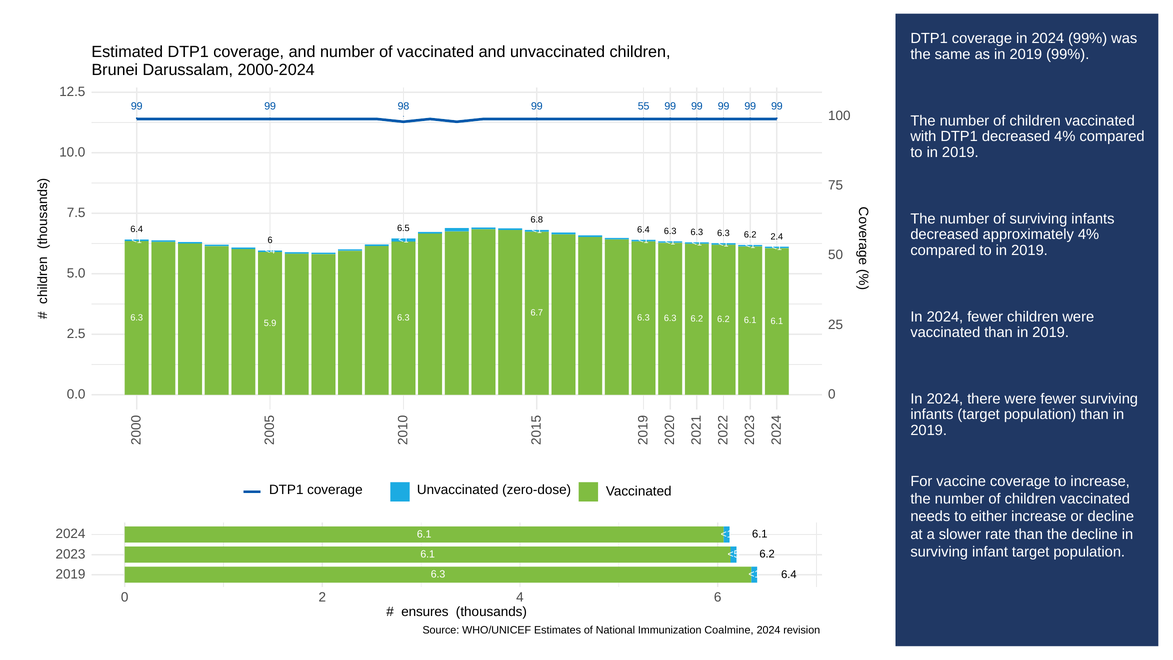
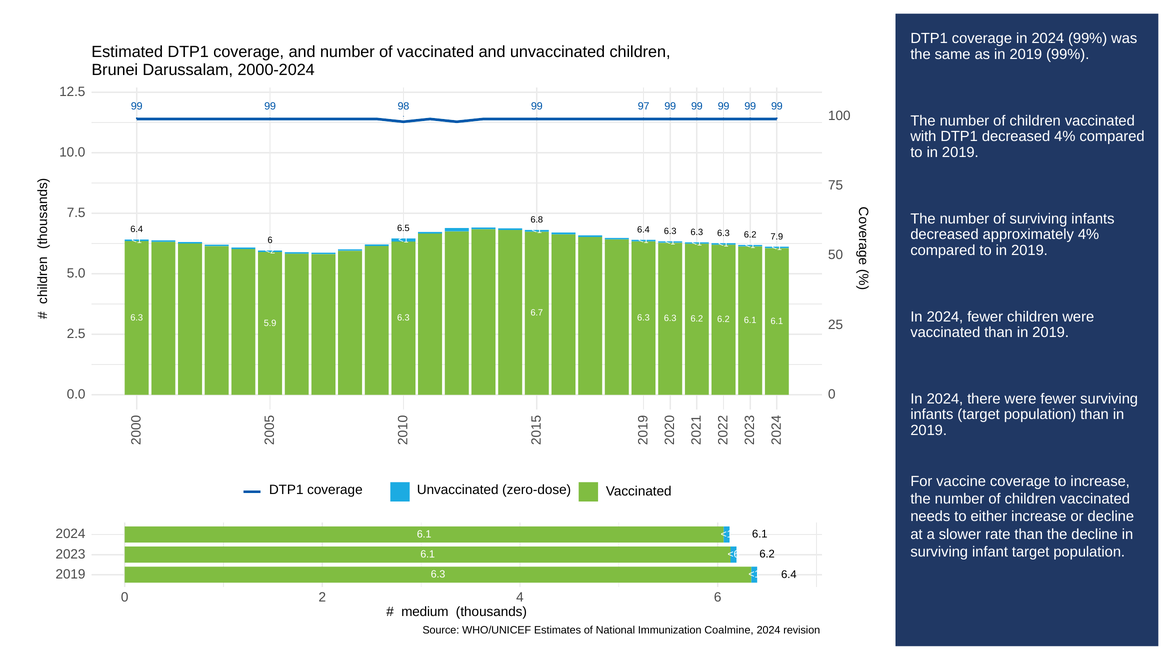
55: 55 -> 97
2.4: 2.4 -> 7.9
<4: <4 -> <2
<5: <5 -> <6
ensures: ensures -> medium
